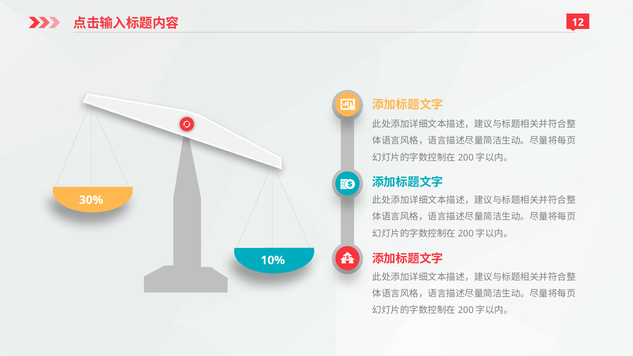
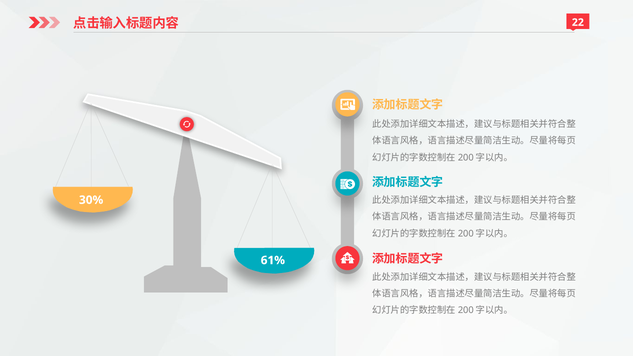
12: 12 -> 22
10%: 10% -> 61%
